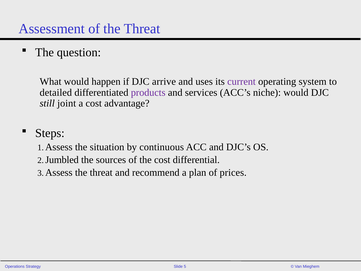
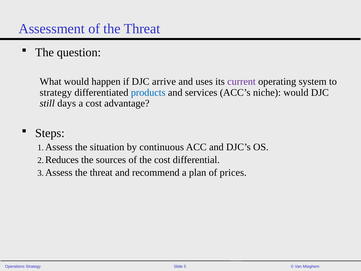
detailed at (56, 92): detailed -> strategy
products colour: purple -> blue
joint: joint -> days
Jumbled: Jumbled -> Reduces
